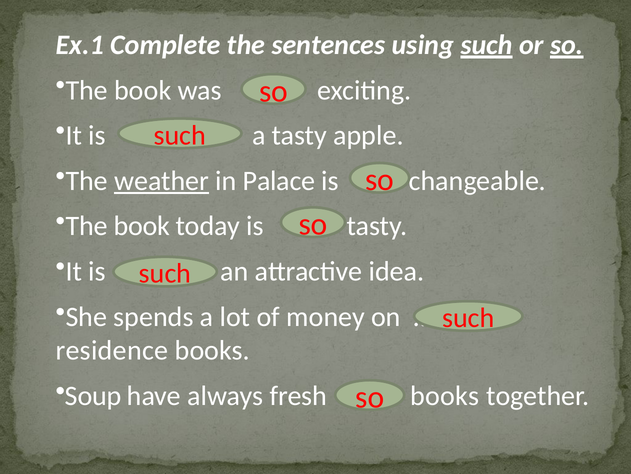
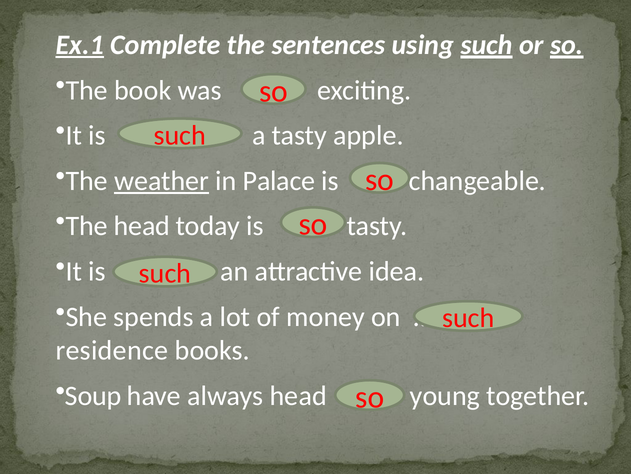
Ex.1 underline: none -> present
book at (142, 226): book -> head
always fresh: fresh -> head
books at (445, 395): books -> young
